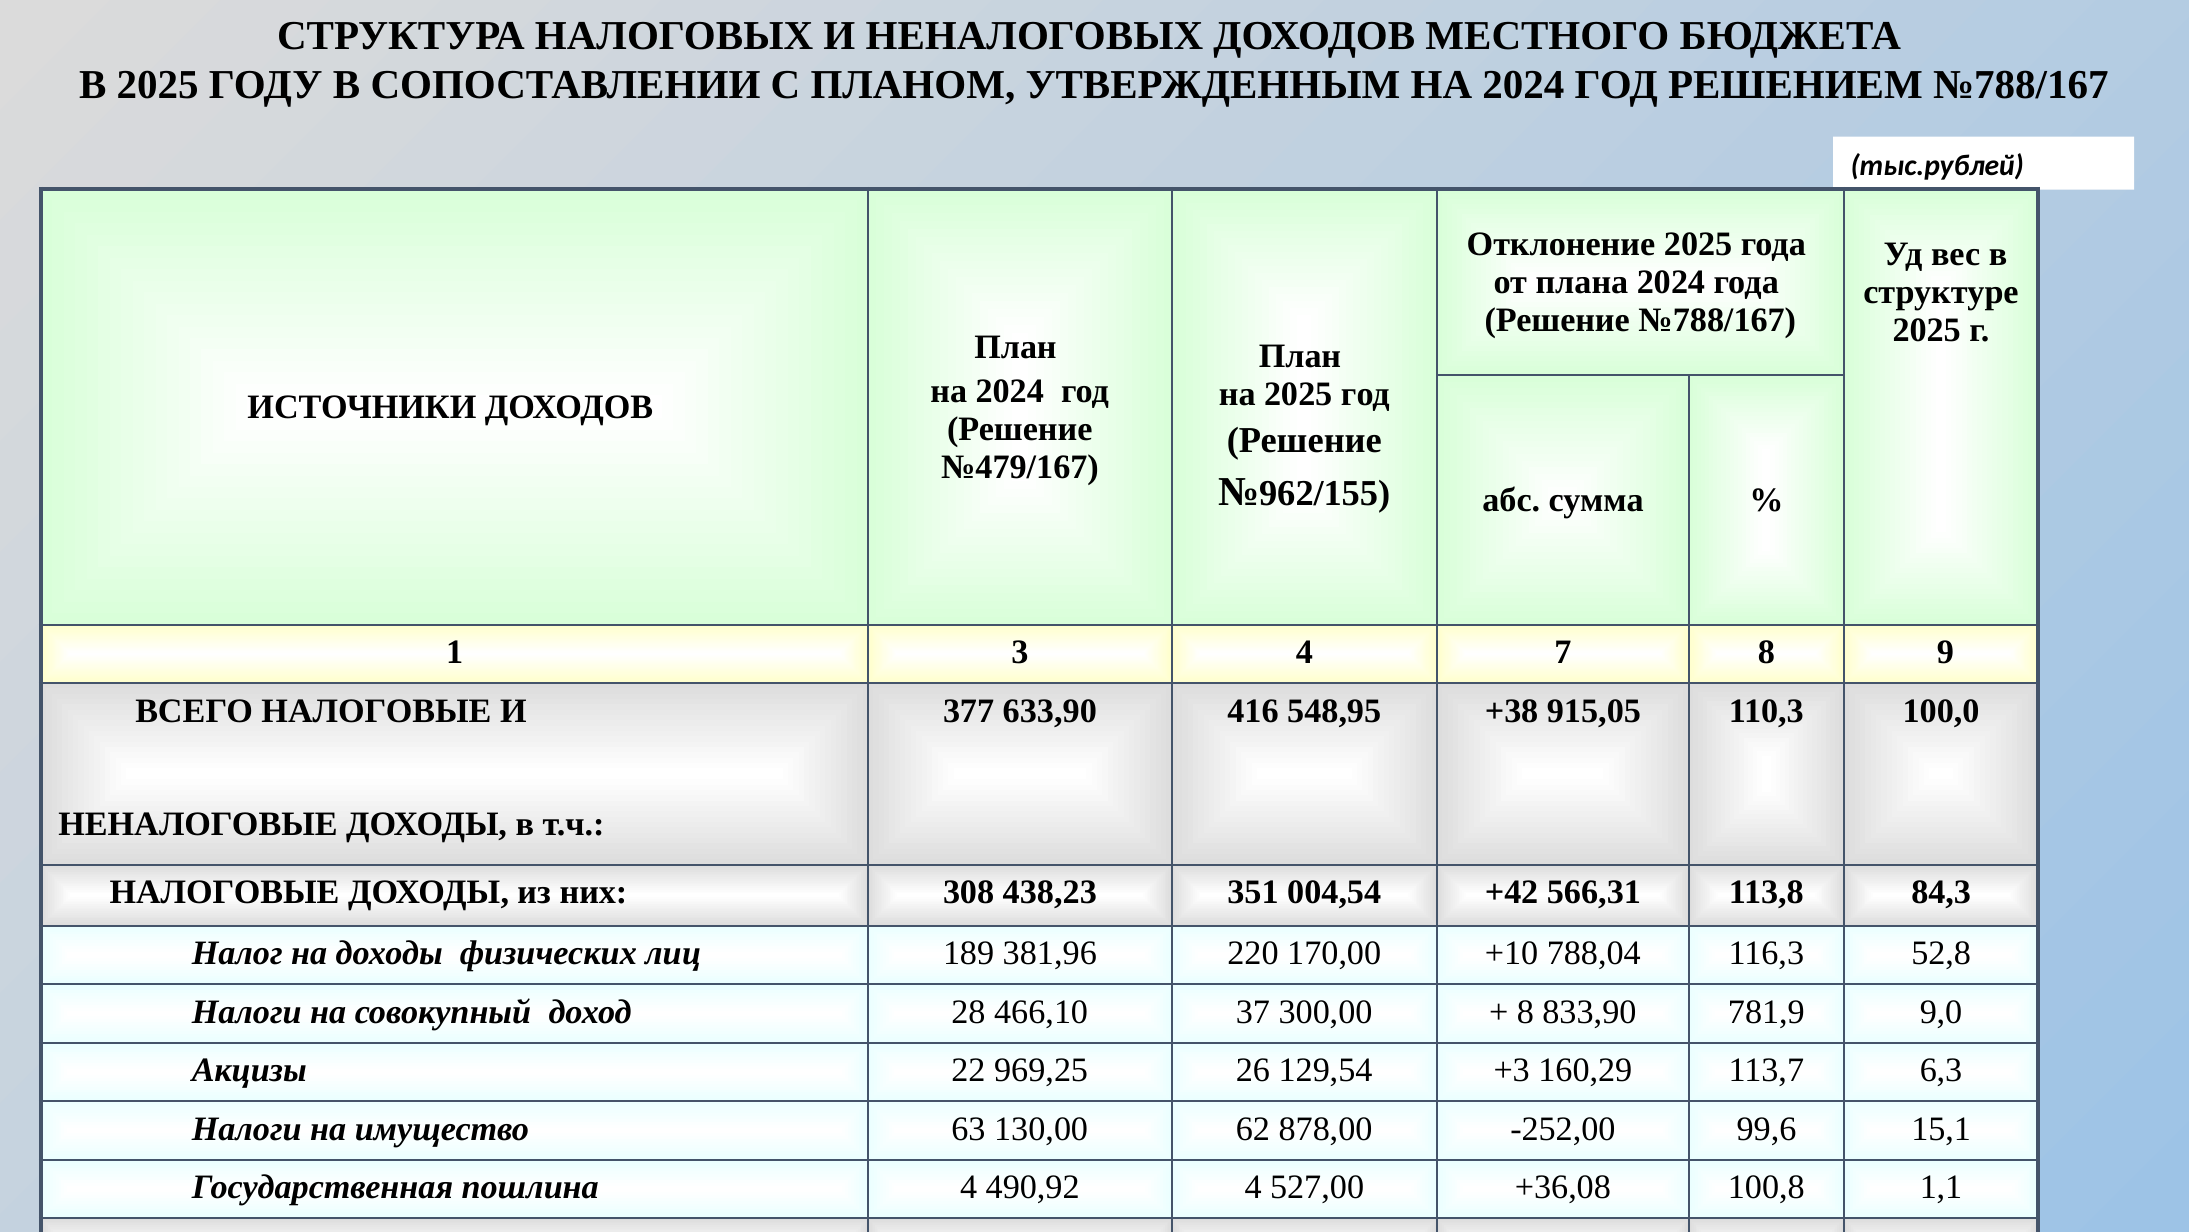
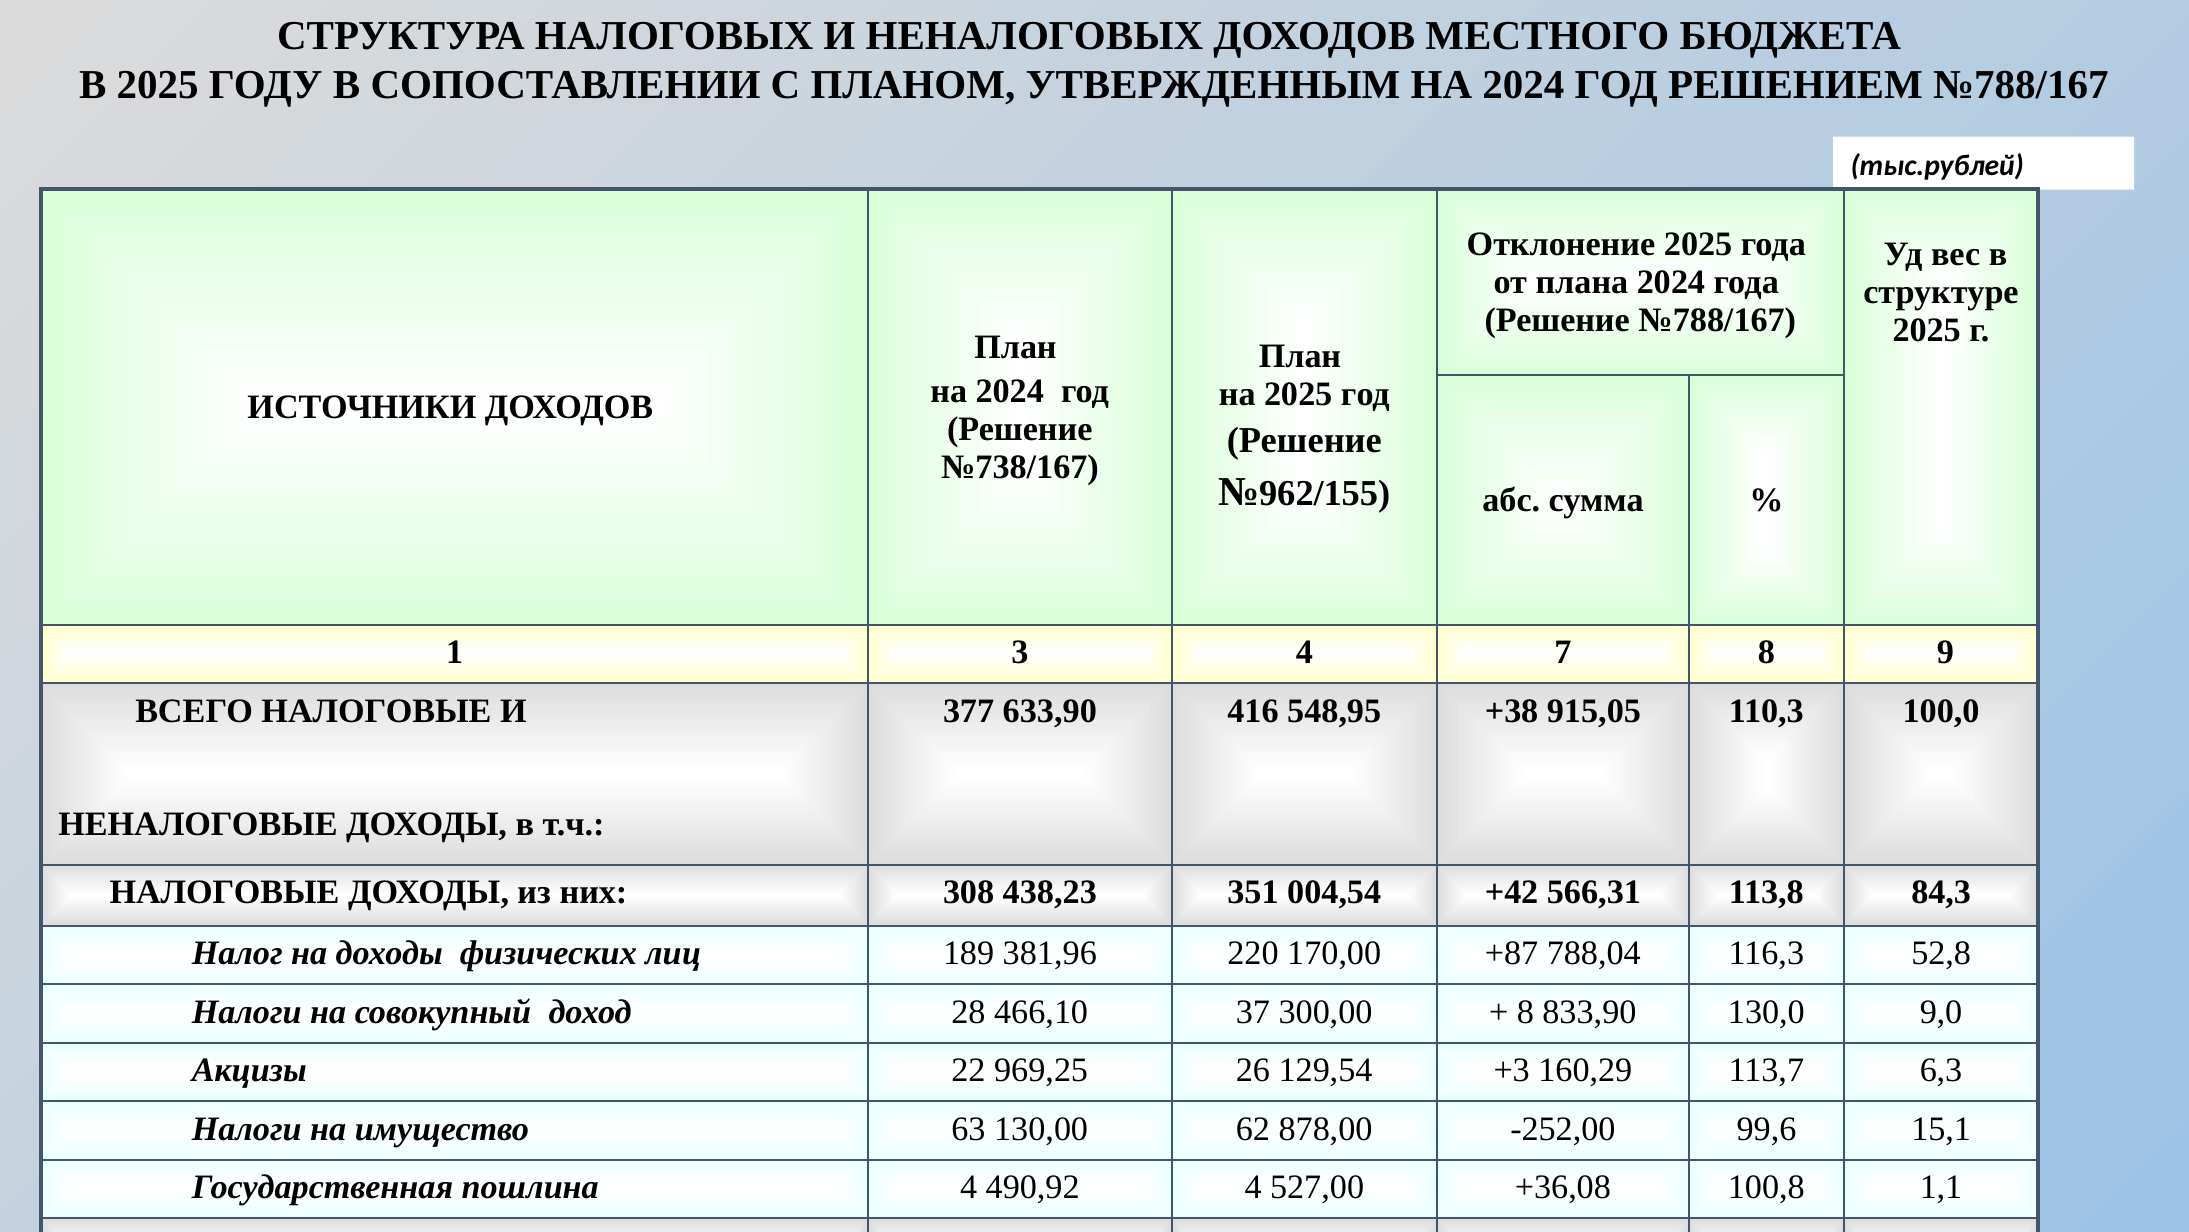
№479/167: №479/167 -> №738/167
+10: +10 -> +87
781,9: 781,9 -> 130,0
